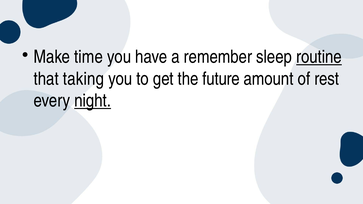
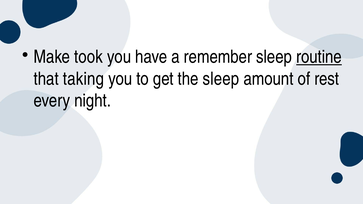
time: time -> took
the future: future -> sleep
night underline: present -> none
